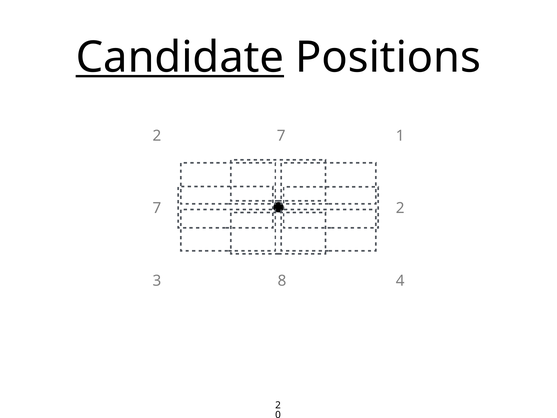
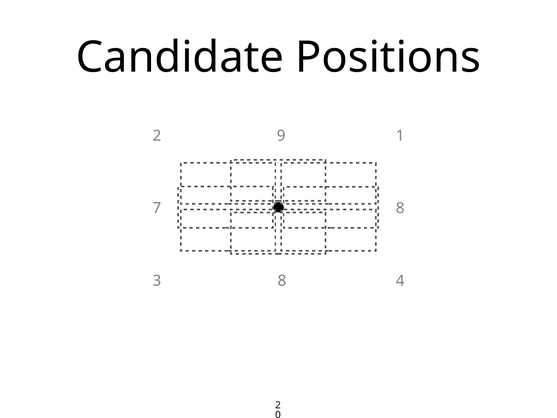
Candidate underline: present -> none
2 7: 7 -> 9
7 2: 2 -> 8
